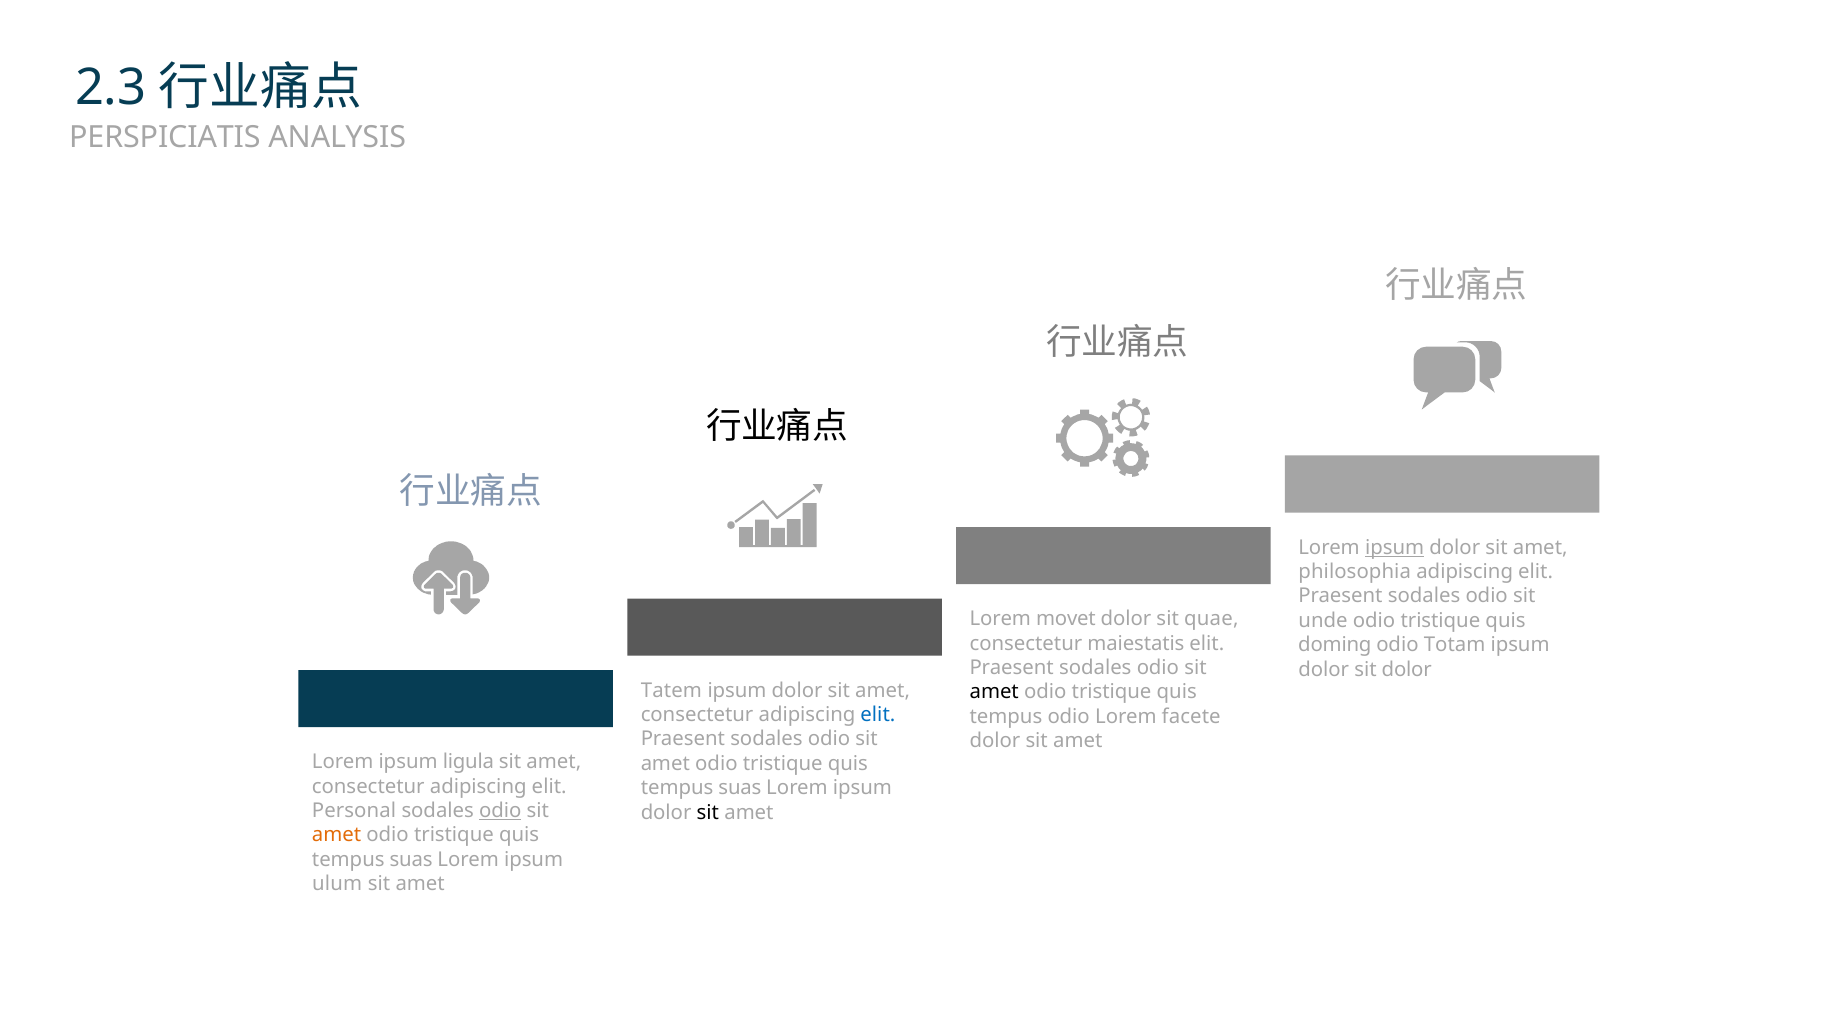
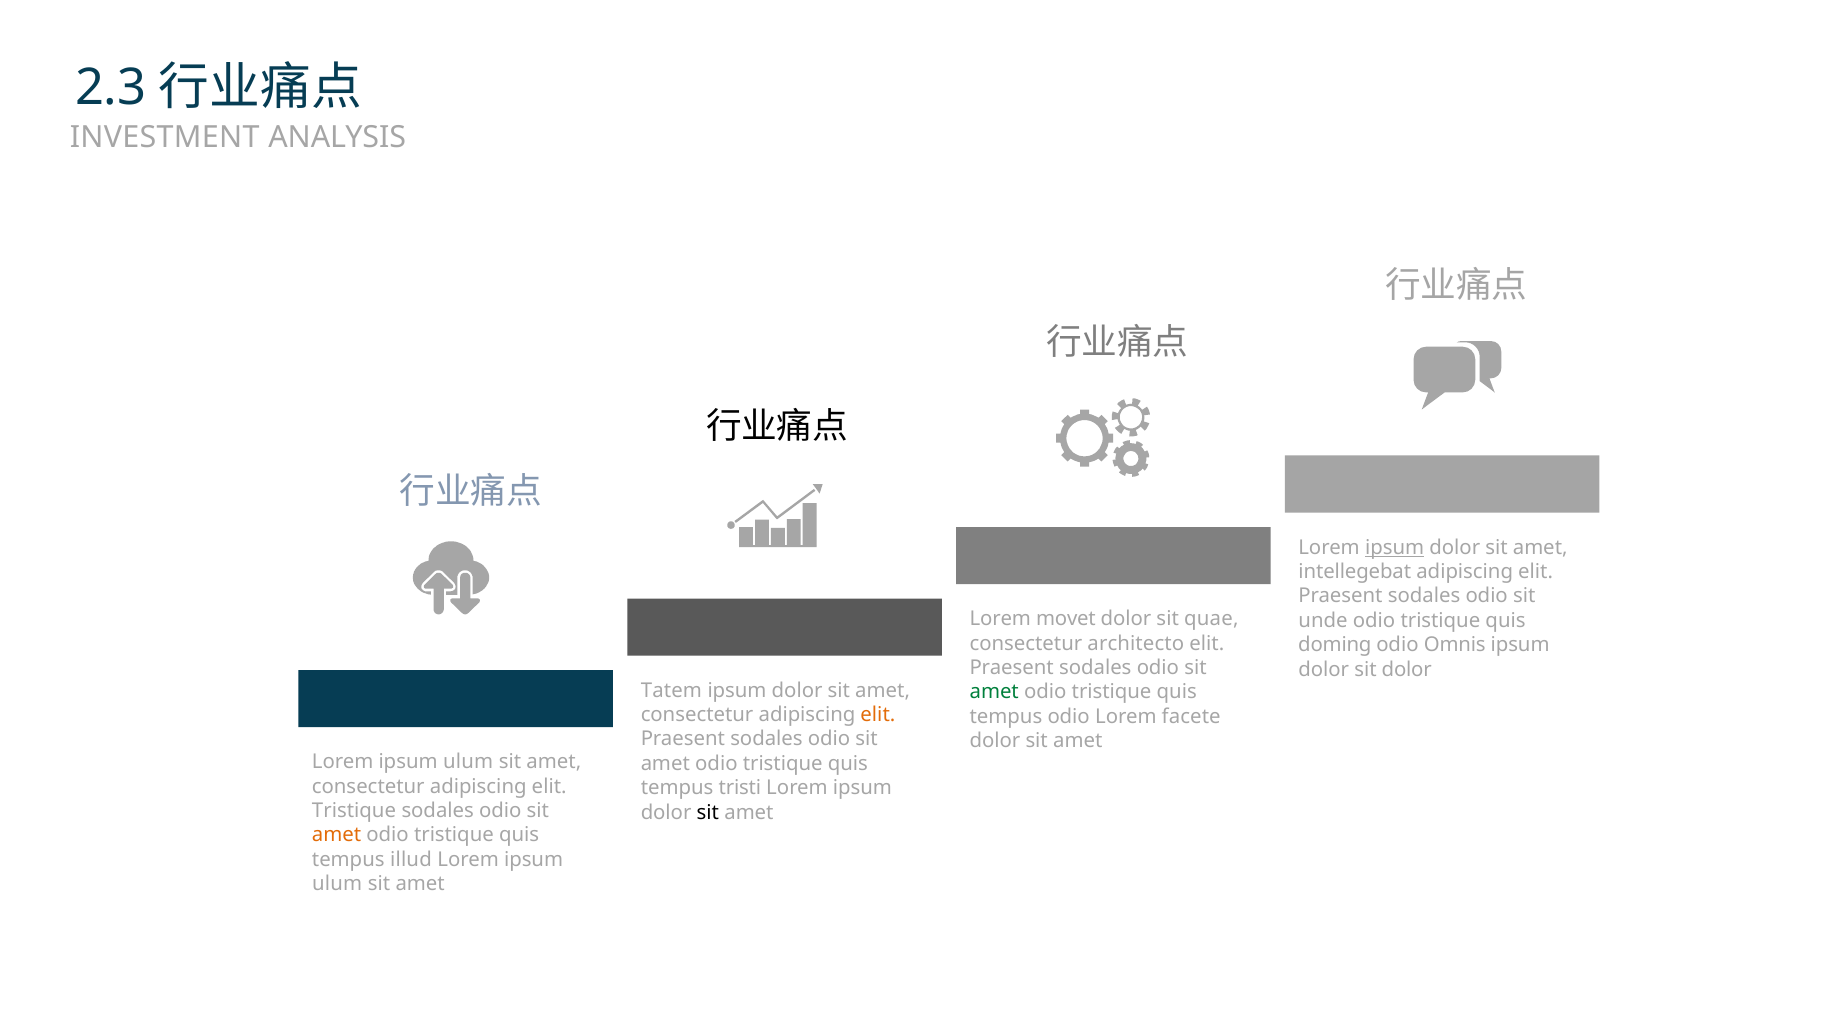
PERSPICIATIS: PERSPICIATIS -> INVESTMENT
philosophia: philosophia -> intellegebat
maiestatis: maiestatis -> architecto
Totam: Totam -> Omnis
amet at (994, 692) colour: black -> green
elit at (878, 714) colour: blue -> orange
ligula at (468, 761): ligula -> ulum
suas at (740, 787): suas -> tristi
Personal at (354, 810): Personal -> Tristique
odio at (500, 810) underline: present -> none
suas at (411, 859): suas -> illud
